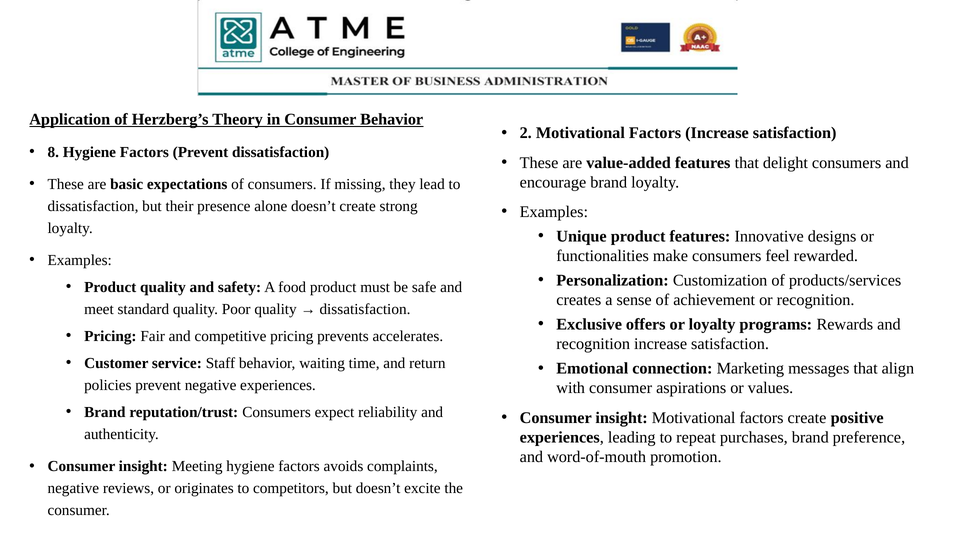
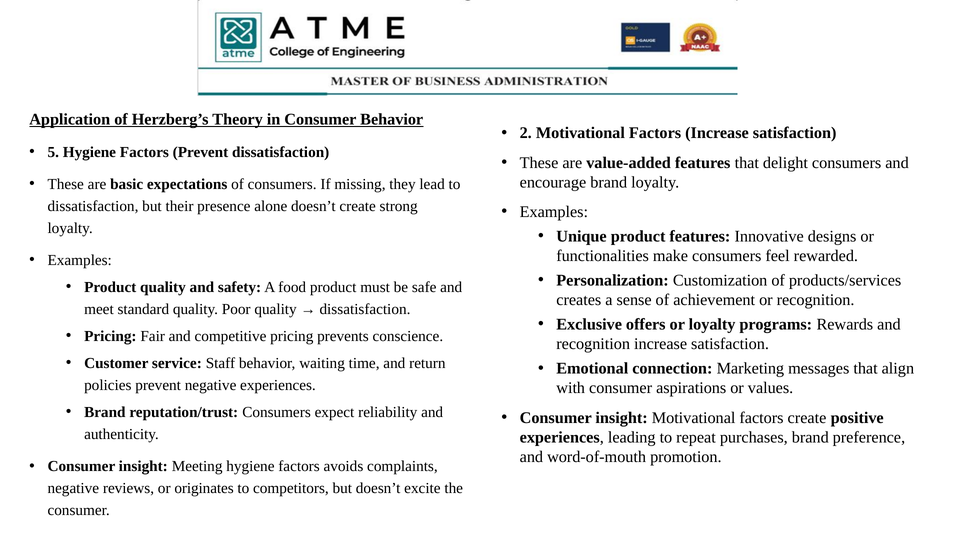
8: 8 -> 5
accelerates: accelerates -> conscience
